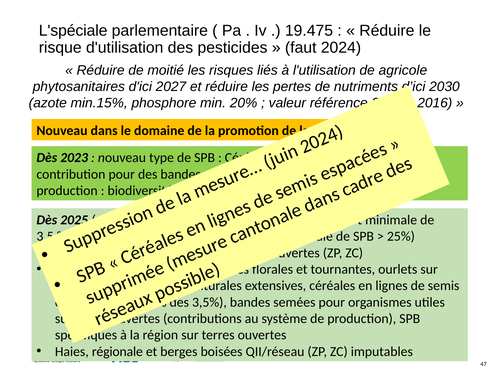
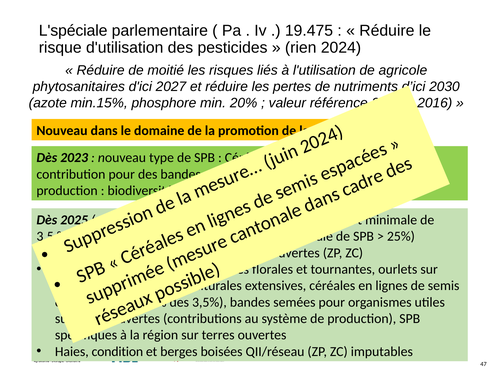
faut at (301, 48): faut -> rien
régionale: régionale -> condition
